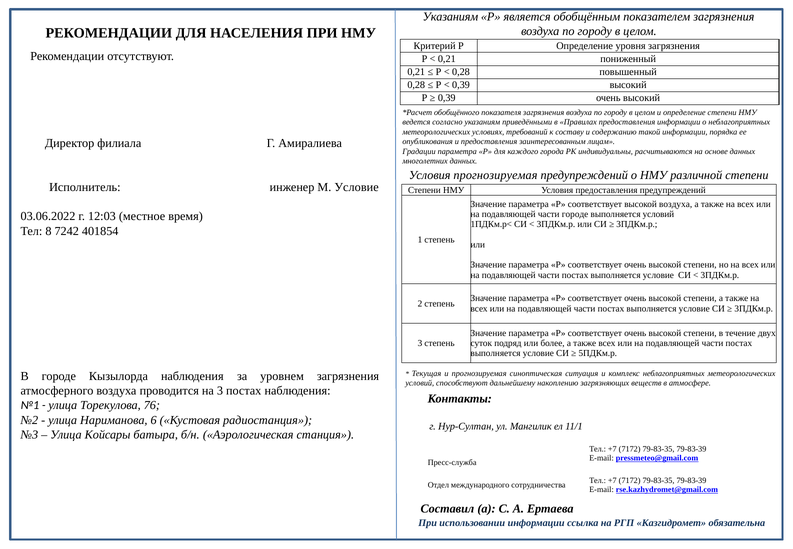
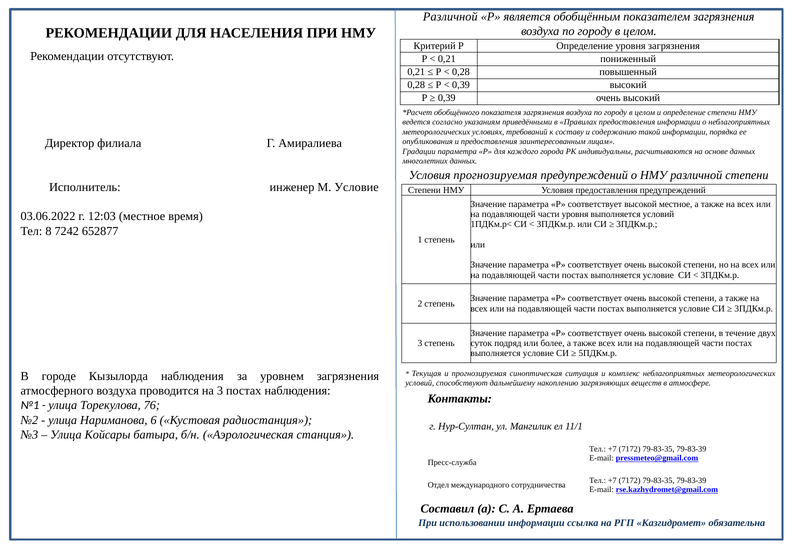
Указаниям at (450, 16): Указаниям -> Различной
высокой воздуха: воздуха -> местное
части городе: городе -> уровня
401854: 401854 -> 652877
